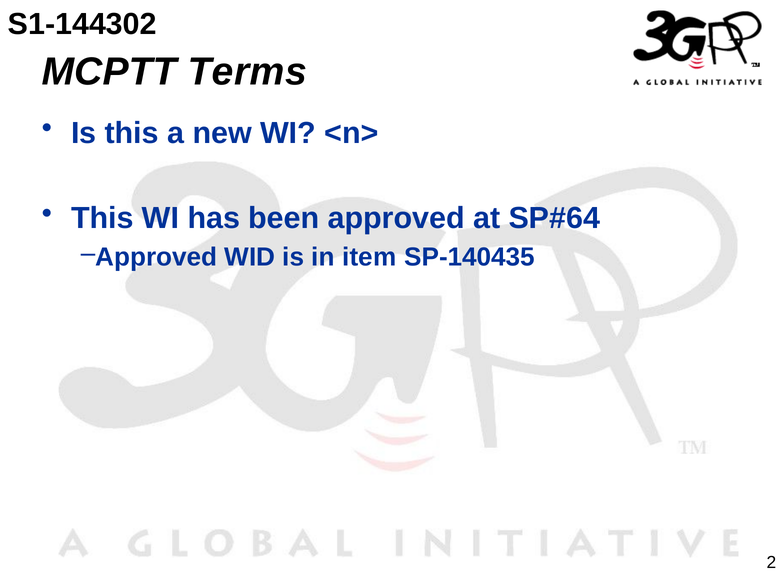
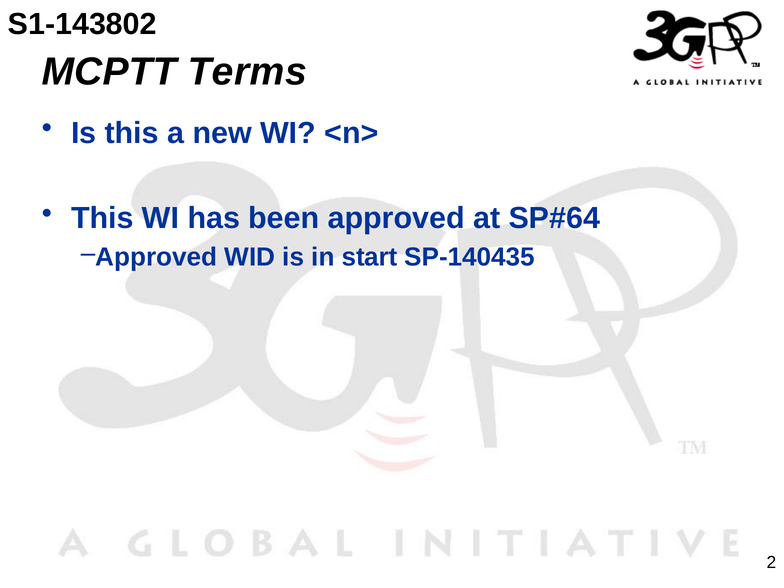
S1-144302: S1-144302 -> S1-143802
item: item -> start
